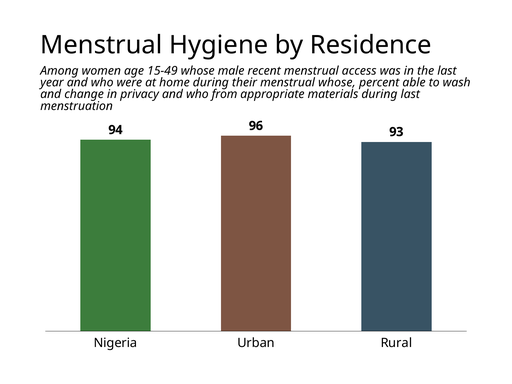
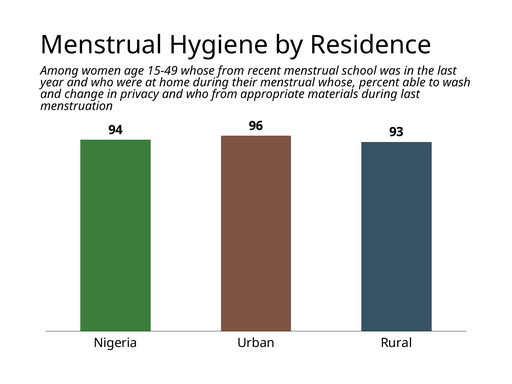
whose male: male -> from
access: access -> school
